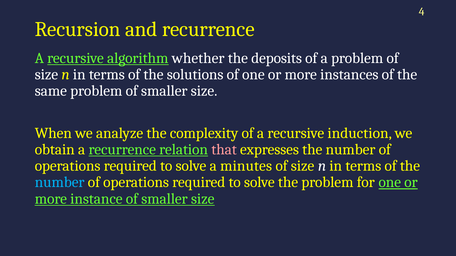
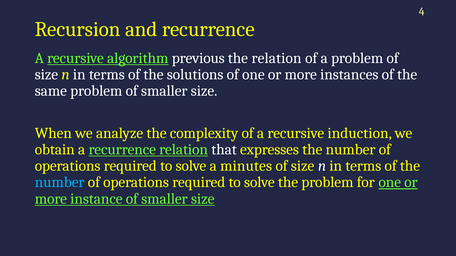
whether: whether -> previous
the deposits: deposits -> relation
that colour: pink -> white
